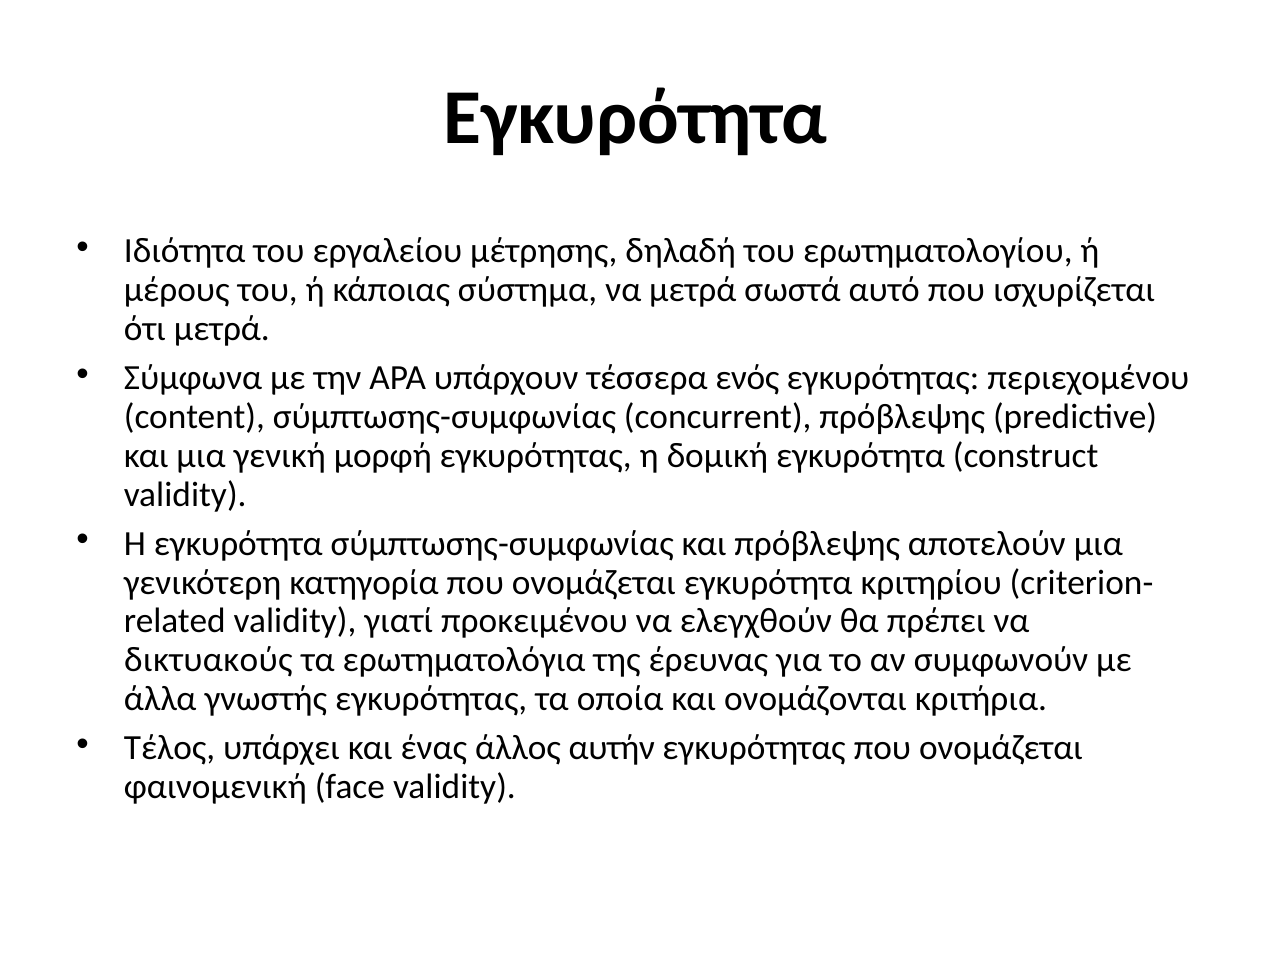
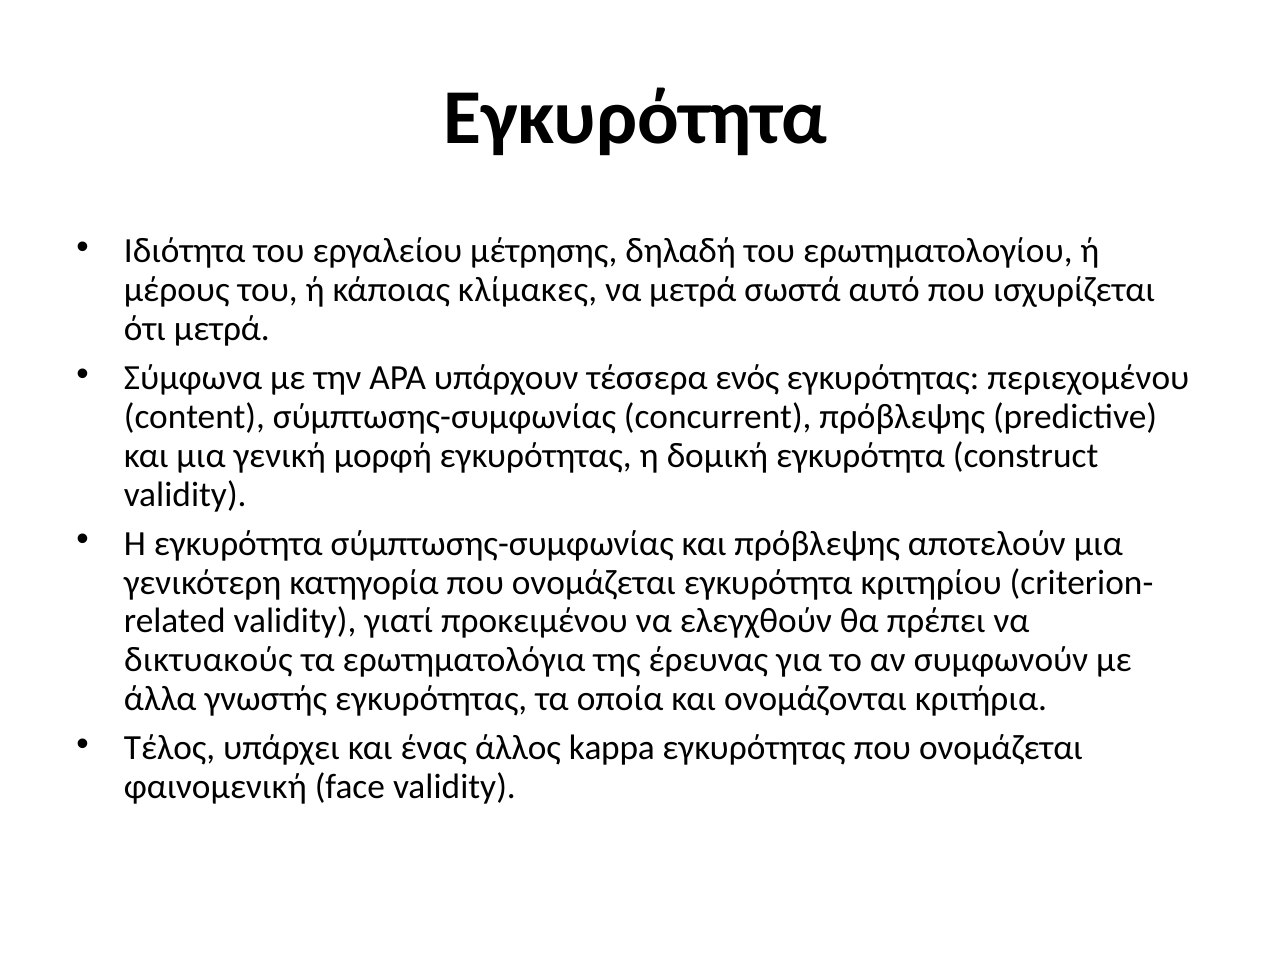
σύστημα: σύστημα -> κλίμακες
αυτήν: αυτήν -> kappa
